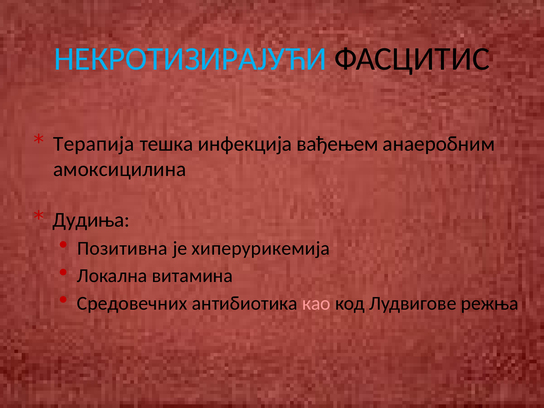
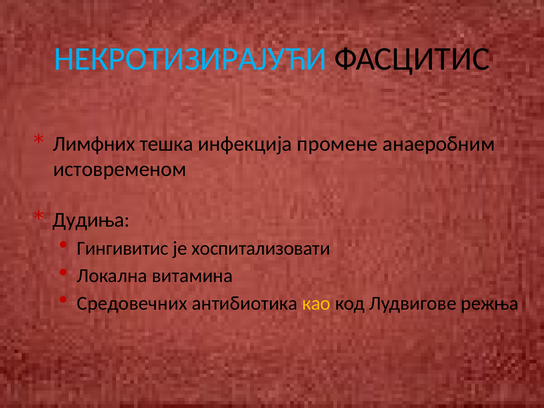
Терапија: Терапија -> Лимфних
вађењем: вађењем -> промене
амоксицилина: амоксицилина -> истовременом
Позитивна: Позитивна -> Гингивитис
хиперурикемија: хиперурикемија -> хоспитализовати
као colour: pink -> yellow
